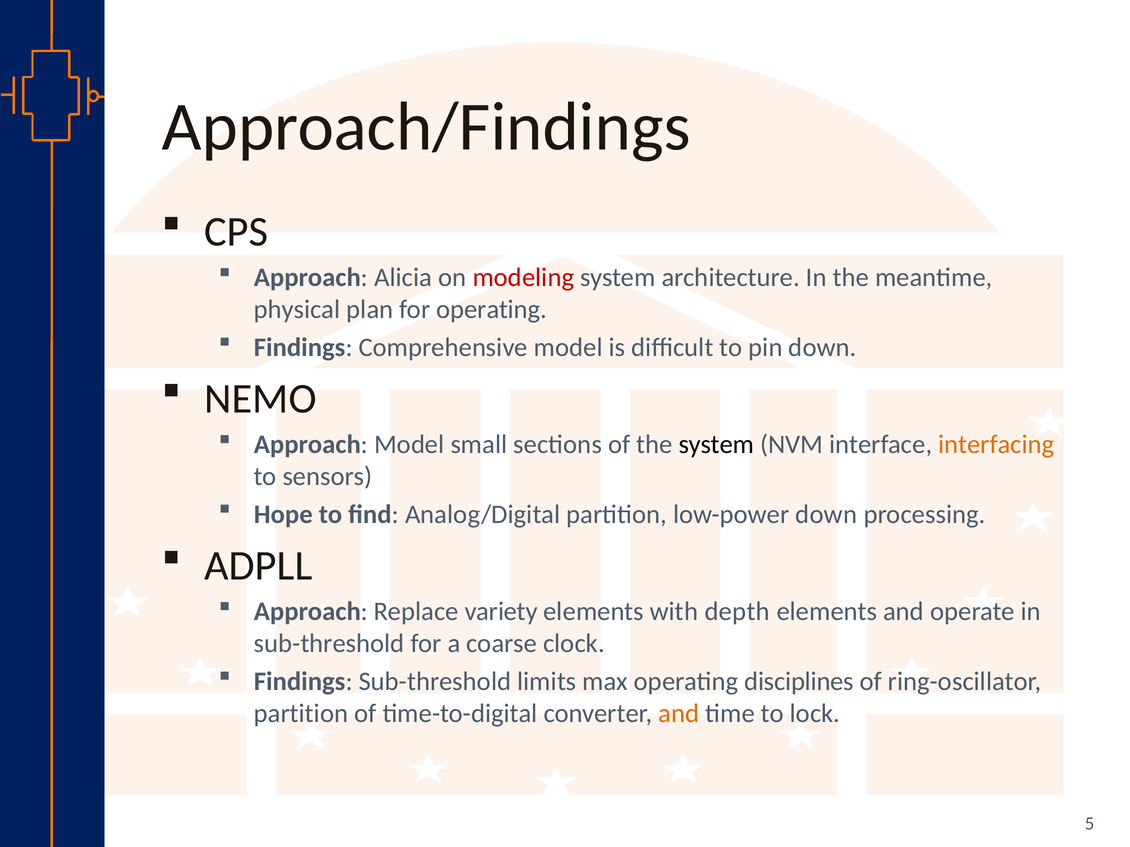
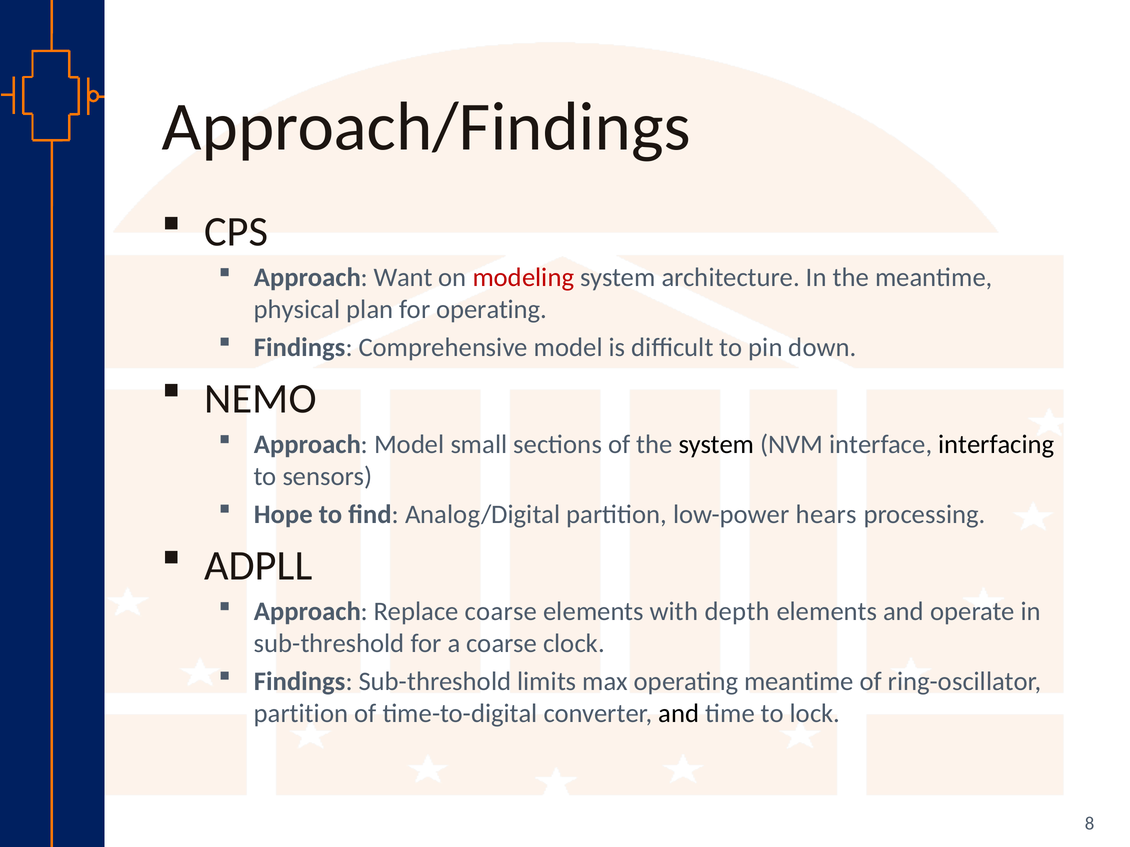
Alicia: Alicia -> Want
interfacing colour: orange -> black
low-power down: down -> hears
Replace variety: variety -> coarse
operating disciplines: disciplines -> meantime
and at (679, 714) colour: orange -> black
5: 5 -> 8
